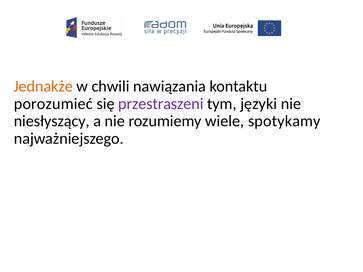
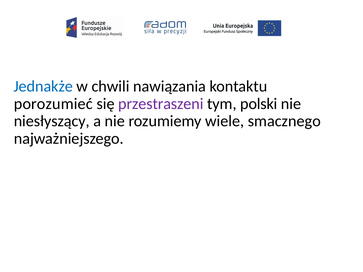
Jednakże colour: orange -> blue
języki: języki -> polski
spotykamy: spotykamy -> smacznego
